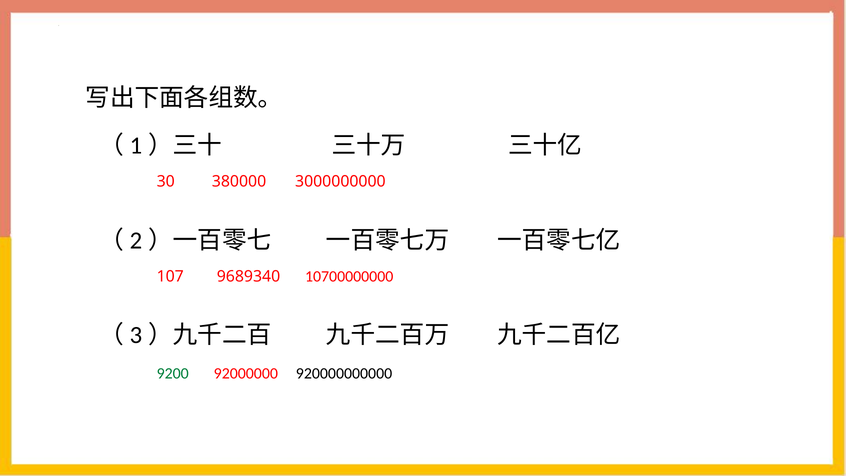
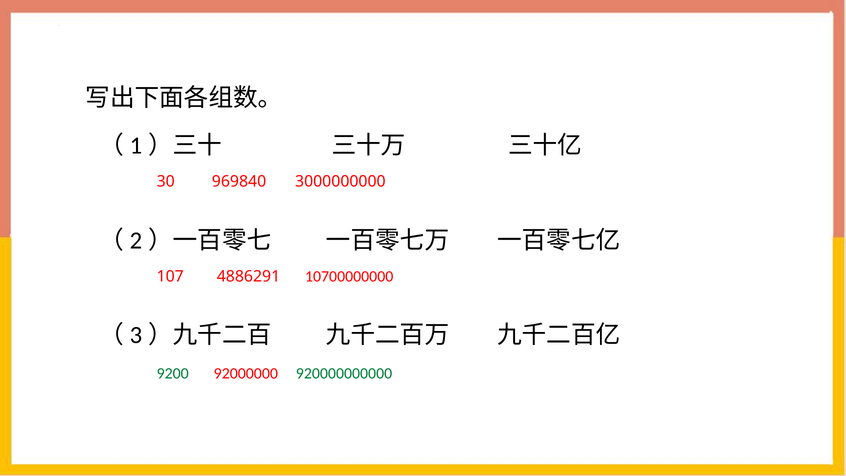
380000: 380000 -> 969840
9689340: 9689340 -> 4886291
920000000000 colour: black -> green
